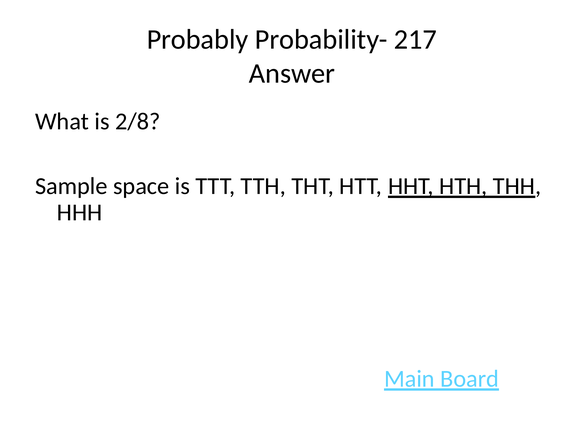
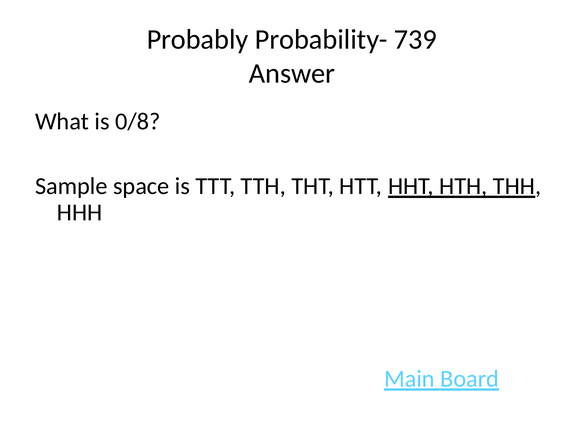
217: 217 -> 739
2/8: 2/8 -> 0/8
